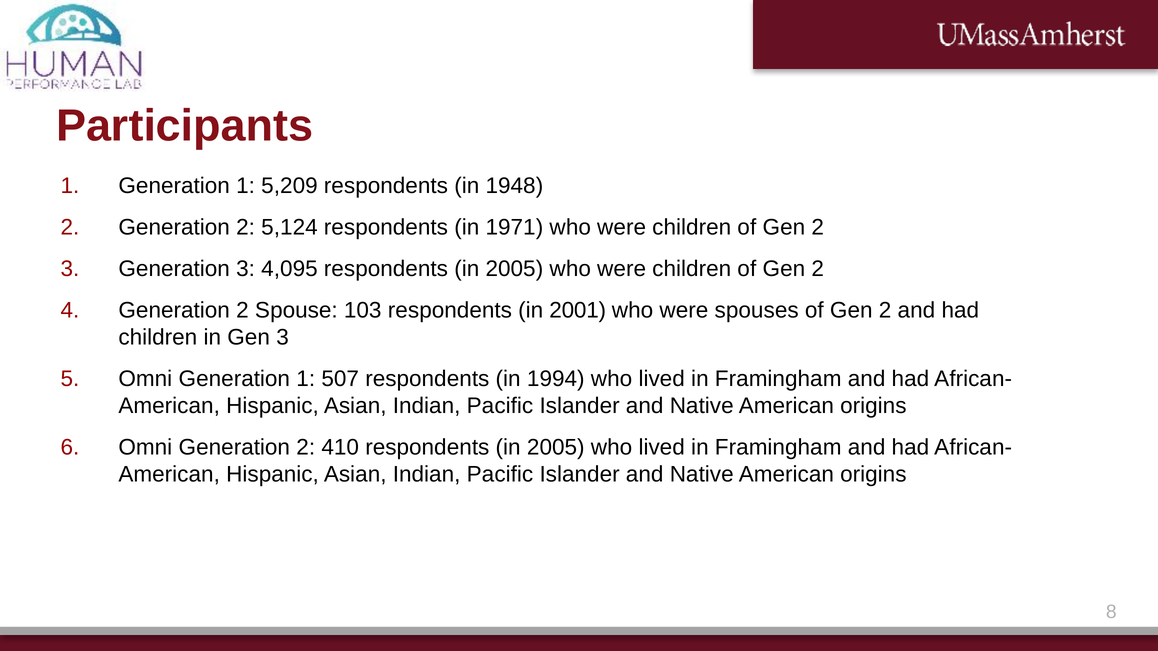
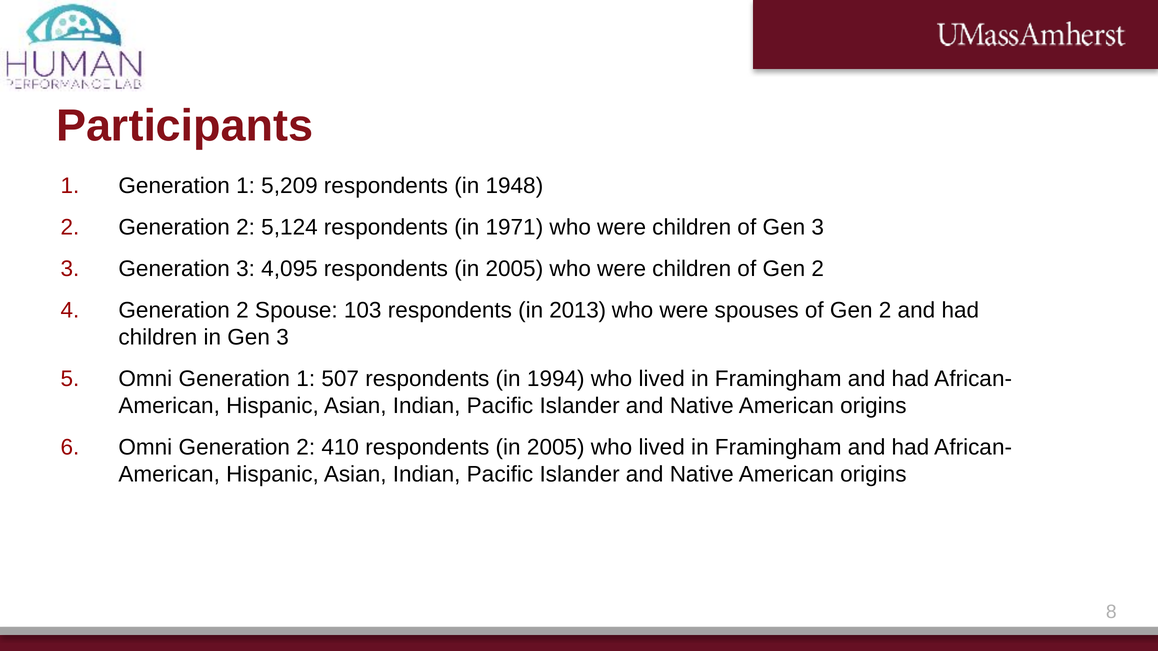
2 at (818, 227): 2 -> 3
2001: 2001 -> 2013
